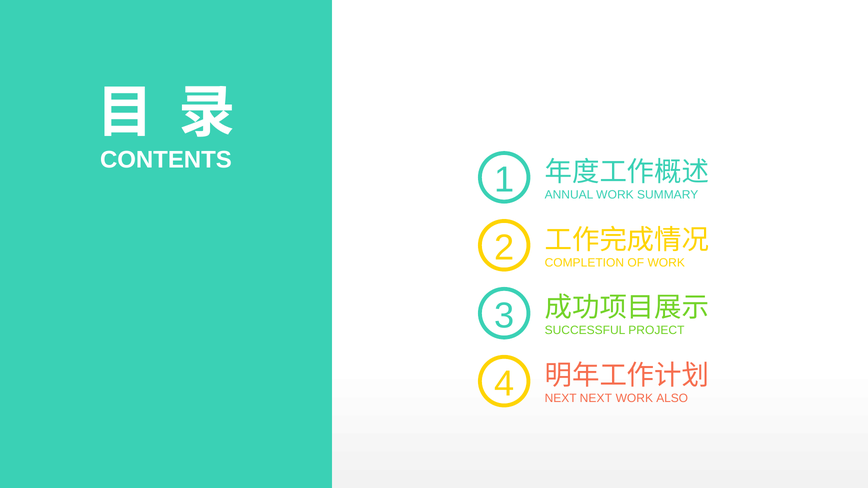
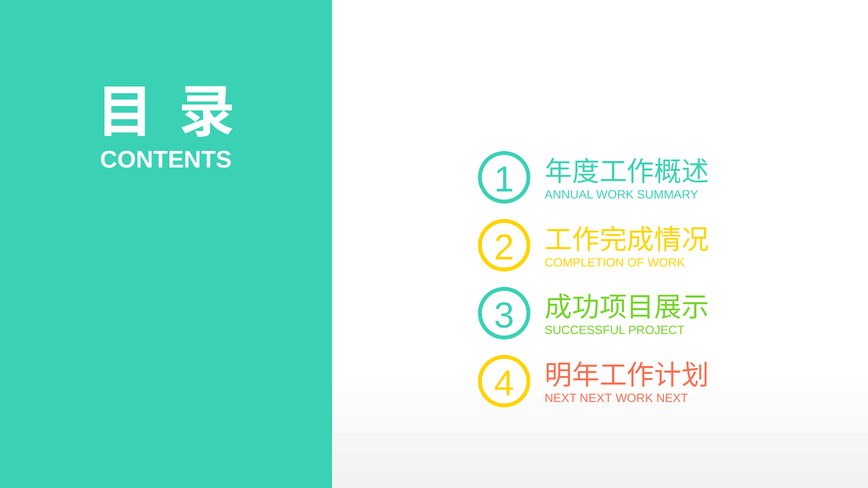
WORK ALSO: ALSO -> NEXT
